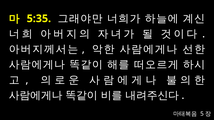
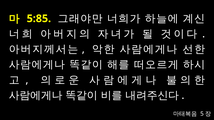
5:35: 5:35 -> 5:85
